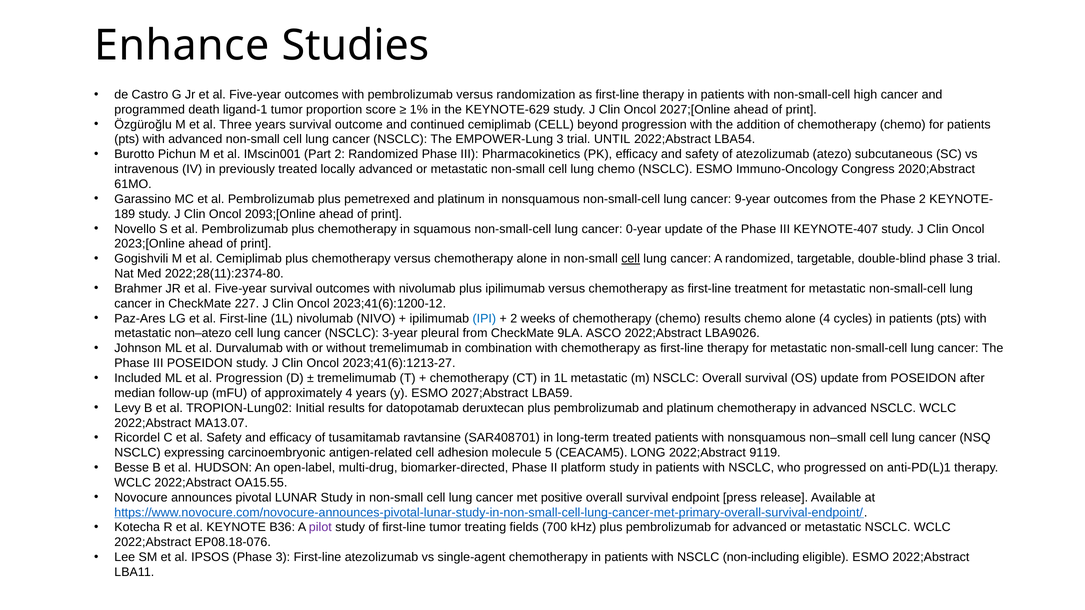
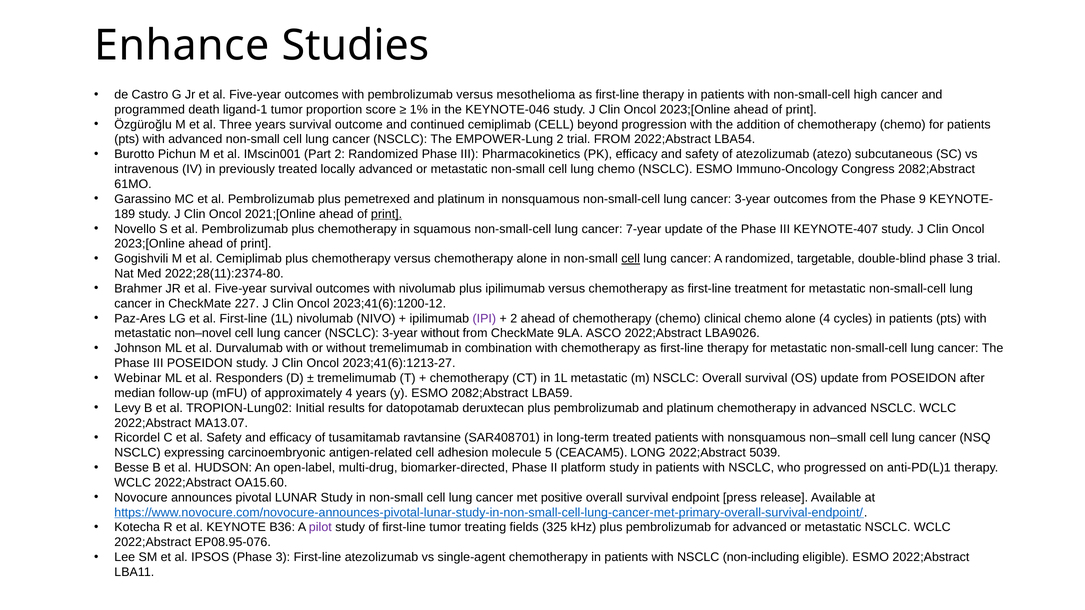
randomization: randomization -> mesothelioma
KEYNOTE-629: KEYNOTE-629 -> KEYNOTE-046
2027;[Online at (695, 110): 2027;[Online -> 2023;[Online
EMPOWER-Lung 3: 3 -> 2
trial UNTIL: UNTIL -> FROM
Congress 2020;Abstract: 2020;Abstract -> 2082;Abstract
cancer 9-year: 9-year -> 3-year
Phase 2: 2 -> 9
2093;[Online: 2093;[Online -> 2021;[Online
print at (387, 214) underline: none -> present
0-year: 0-year -> 7-year
IPI colour: blue -> purple
2 weeks: weeks -> ahead
chemo results: results -> clinical
non–atezo: non–atezo -> non–novel
3-year pleural: pleural -> without
Included: Included -> Webinar
al Progression: Progression -> Responders
ESMO 2027;Abstract: 2027;Abstract -> 2082;Abstract
9119: 9119 -> 5039
OA15.55: OA15.55 -> OA15.60
700: 700 -> 325
EP08.18-076: EP08.18-076 -> EP08.95-076
